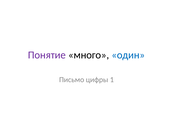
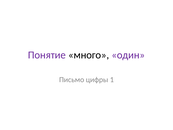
один colour: blue -> purple
